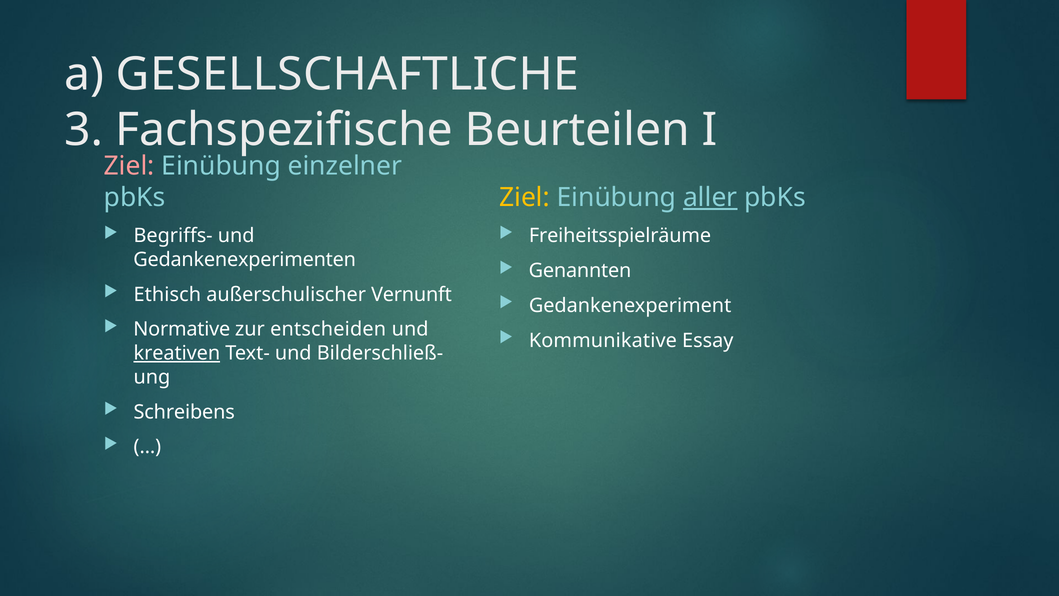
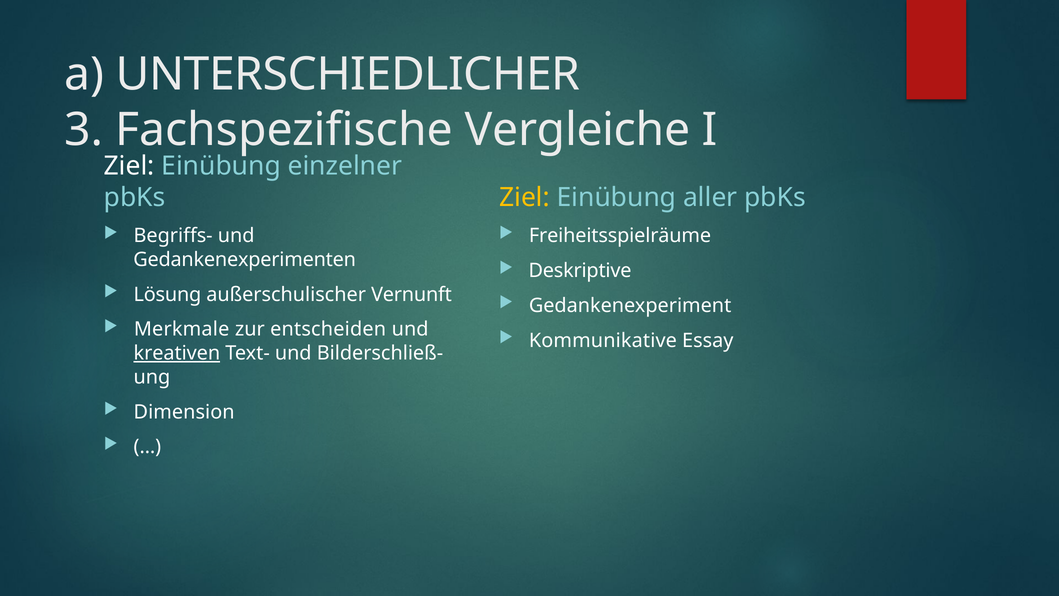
GESELLSCHAFTLICHE: GESELLSCHAFTLICHE -> UNTERSCHIEDLICHER
Beurteilen: Beurteilen -> Vergleiche
Ziel at (129, 166) colour: pink -> white
aller underline: present -> none
Genannten: Genannten -> Deskriptive
Ethisch: Ethisch -> Lösung
Normative: Normative -> Merkmale
Schreibens: Schreibens -> Dimension
